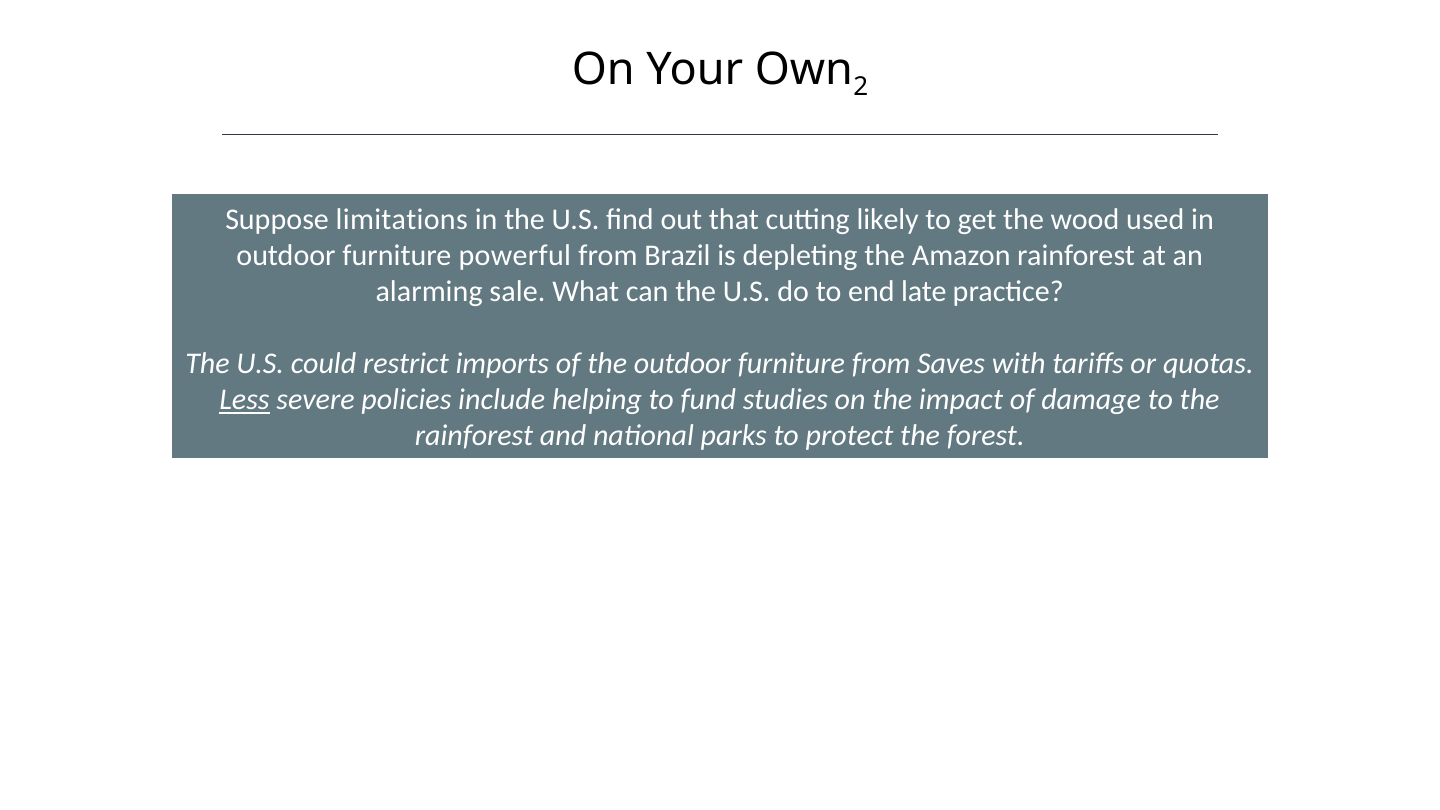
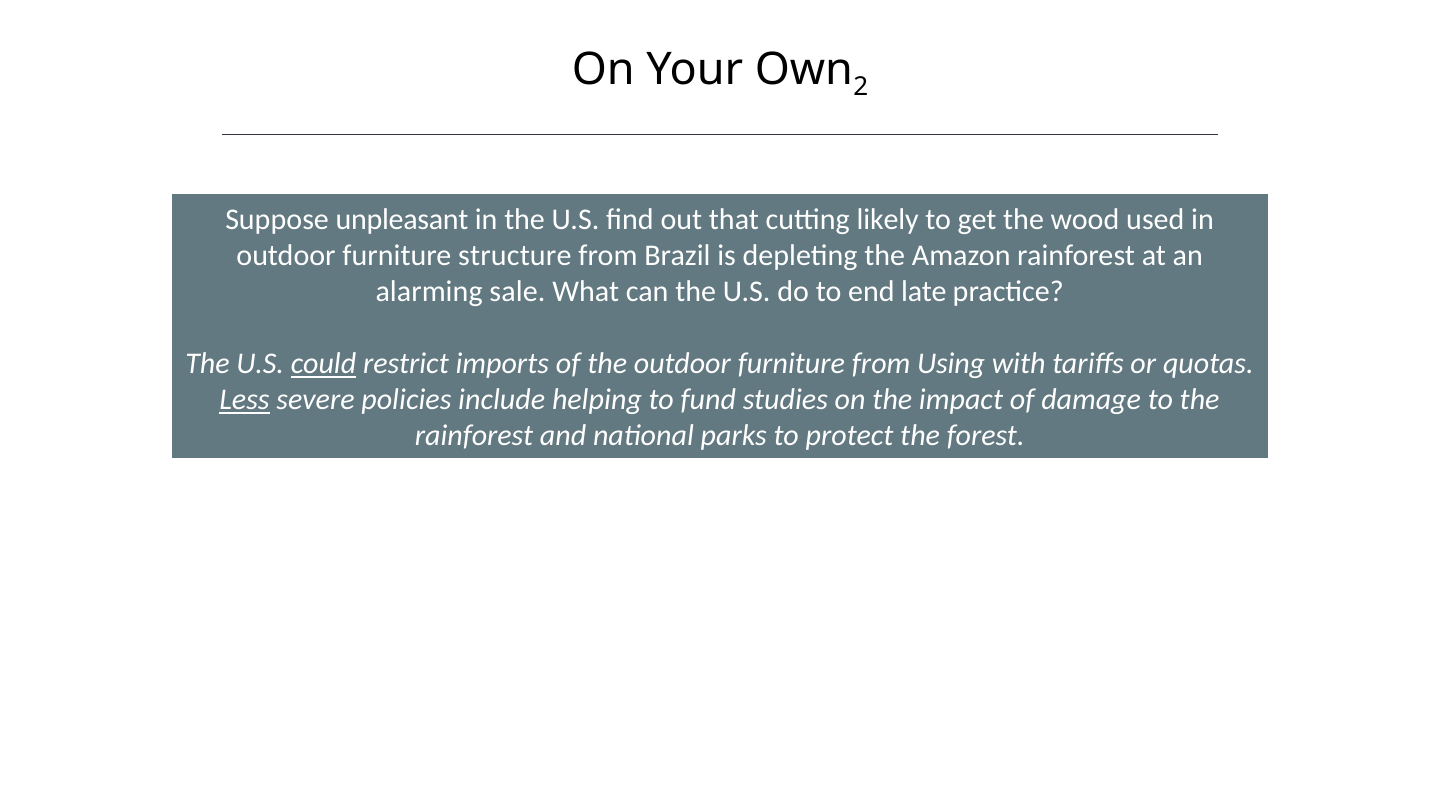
limitations: limitations -> unpleasant
powerful: powerful -> structure
could underline: none -> present
Saves: Saves -> Using
